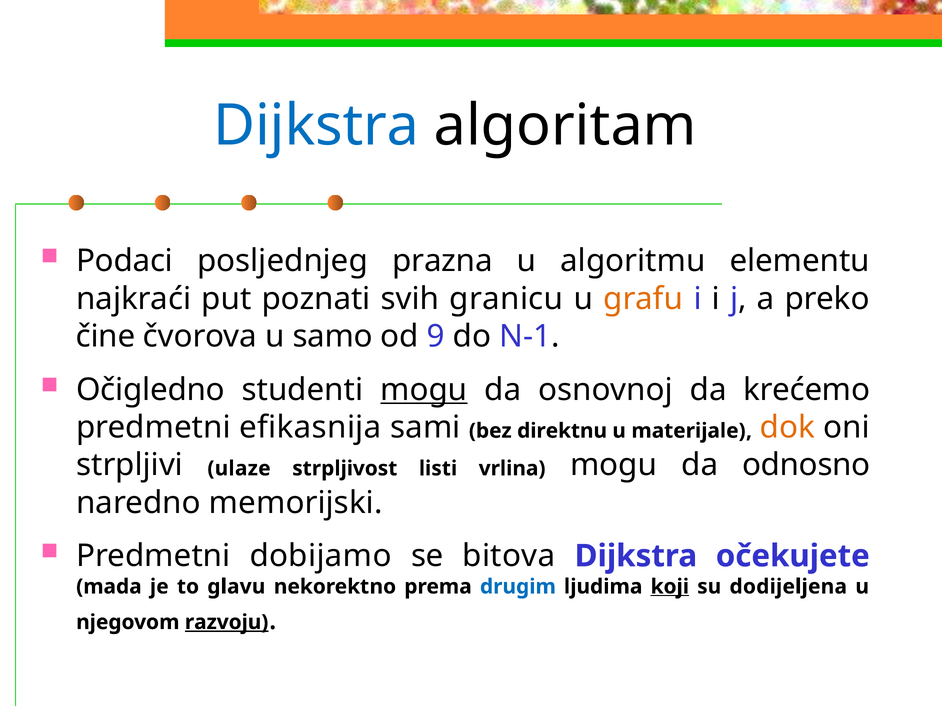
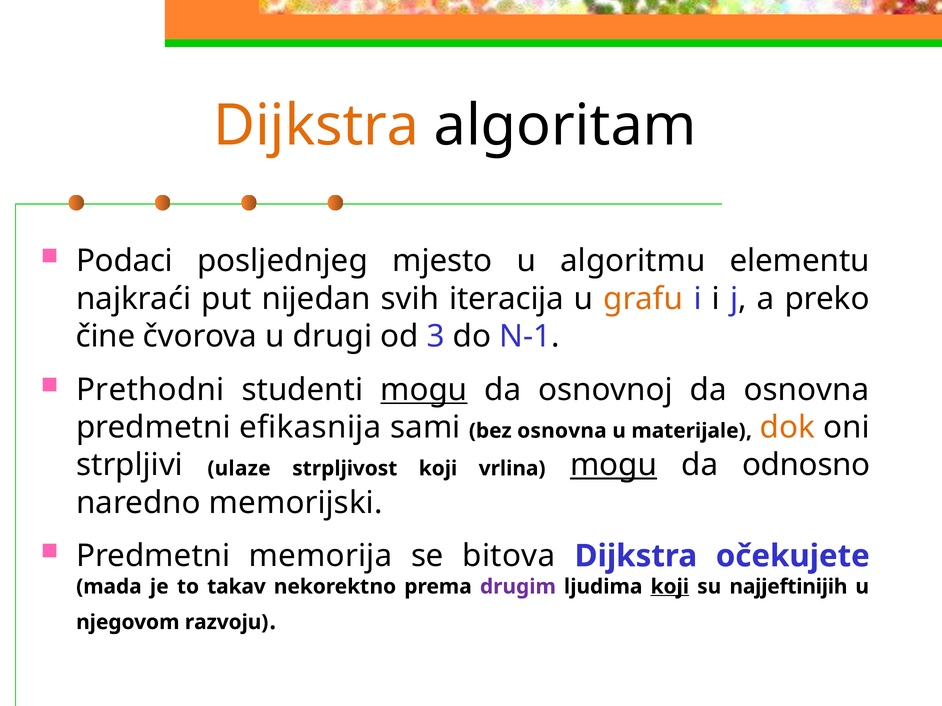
Dijkstra at (316, 126) colour: blue -> orange
prazna: prazna -> mjesto
poznati: poznati -> nijedan
granicu: granicu -> iteracija
samo: samo -> drugi
9: 9 -> 3
Očigledno: Očigledno -> Prethodni
da krećemo: krećemo -> osnovna
bez direktnu: direktnu -> osnovna
strpljivost listi: listi -> koji
mogu at (614, 465) underline: none -> present
dobijamo: dobijamo -> memorija
glavu: glavu -> takav
drugim colour: blue -> purple
dodijeljena: dodijeljena -> najjeftinijih
razvoju underline: present -> none
